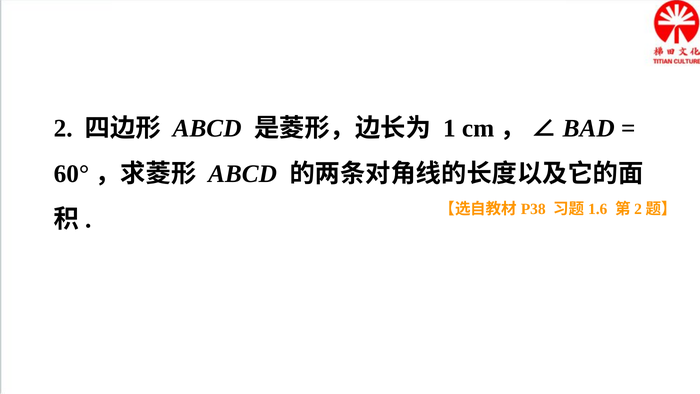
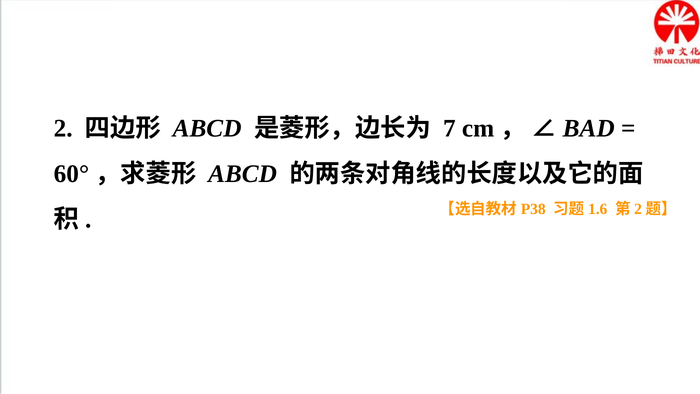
1: 1 -> 7
